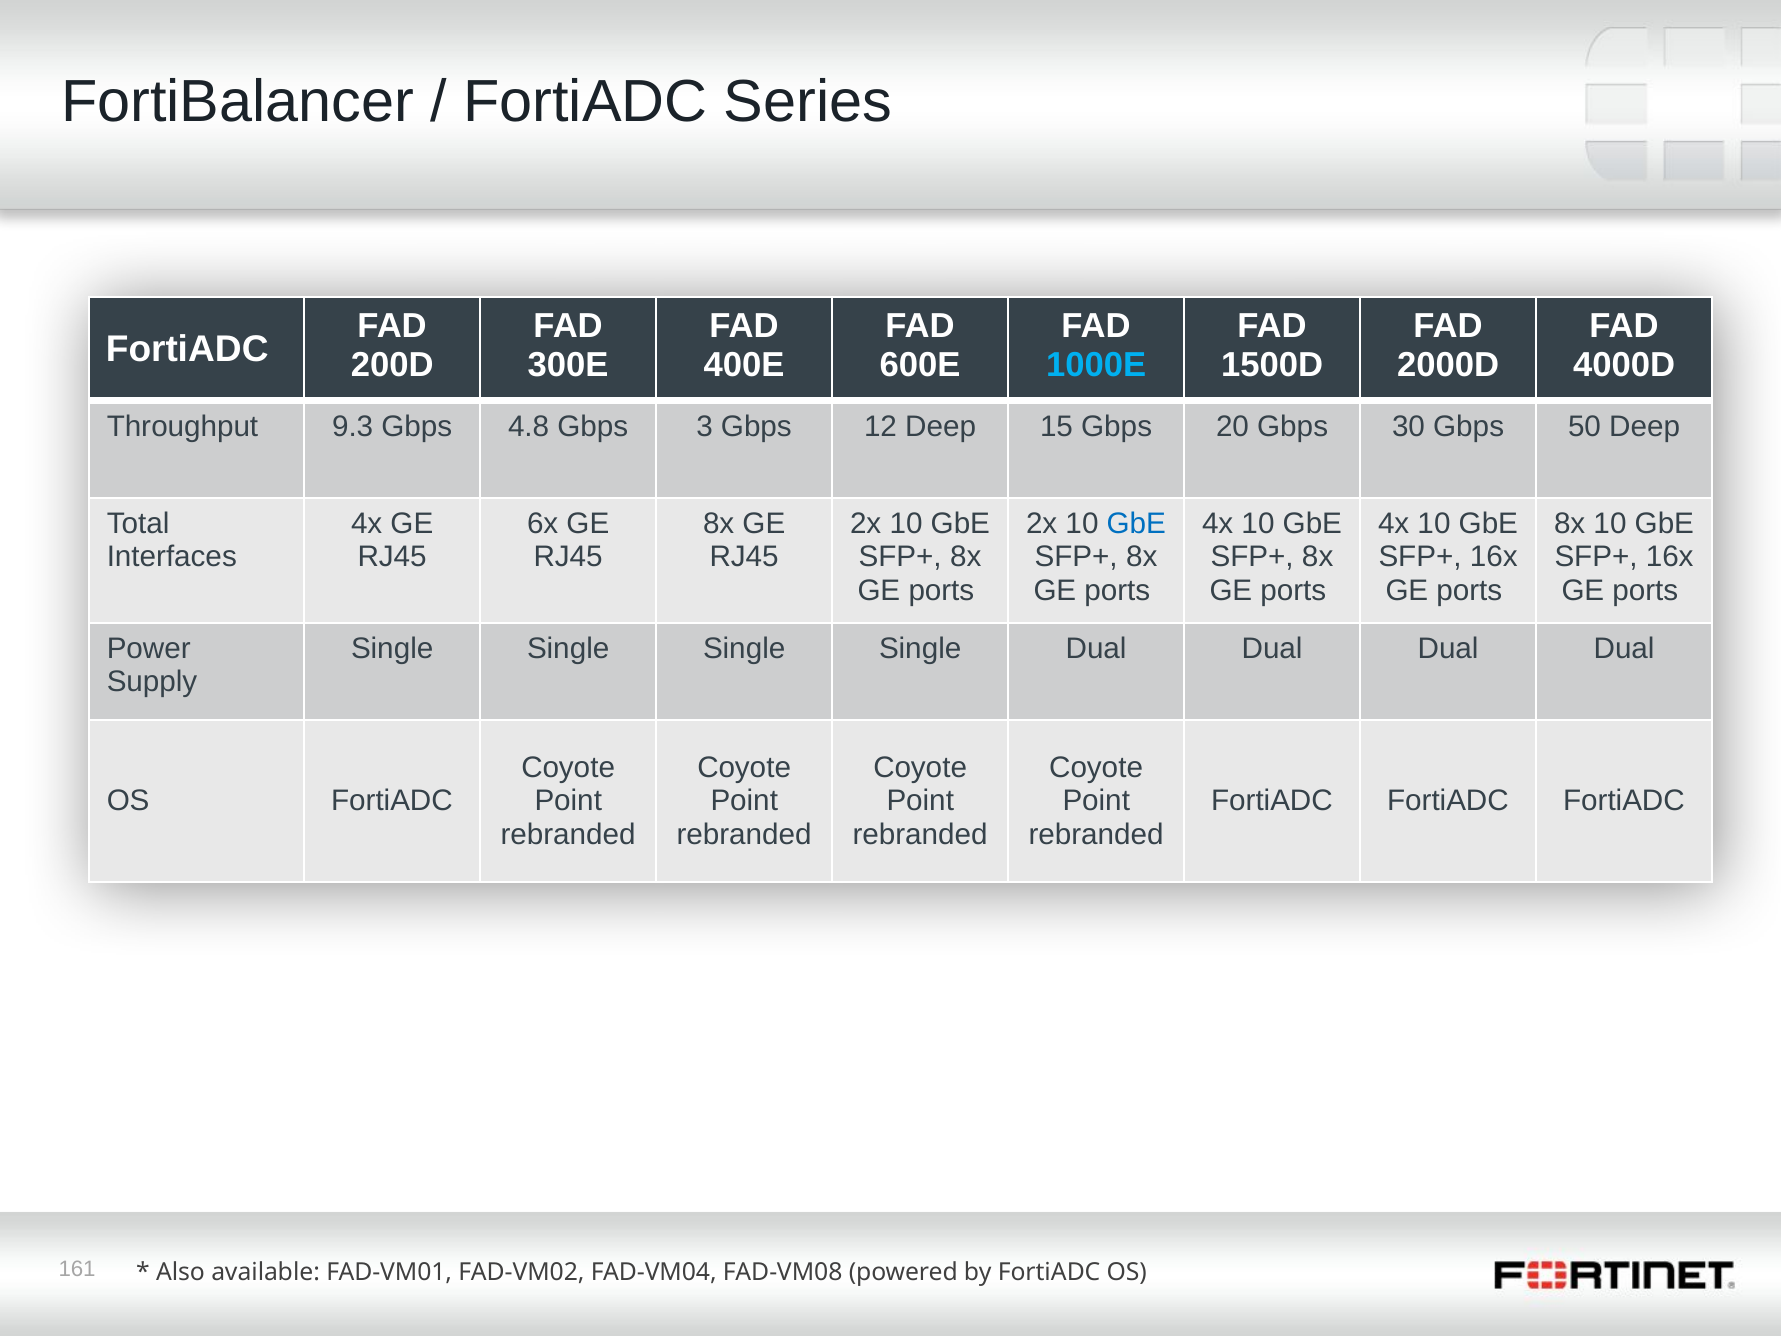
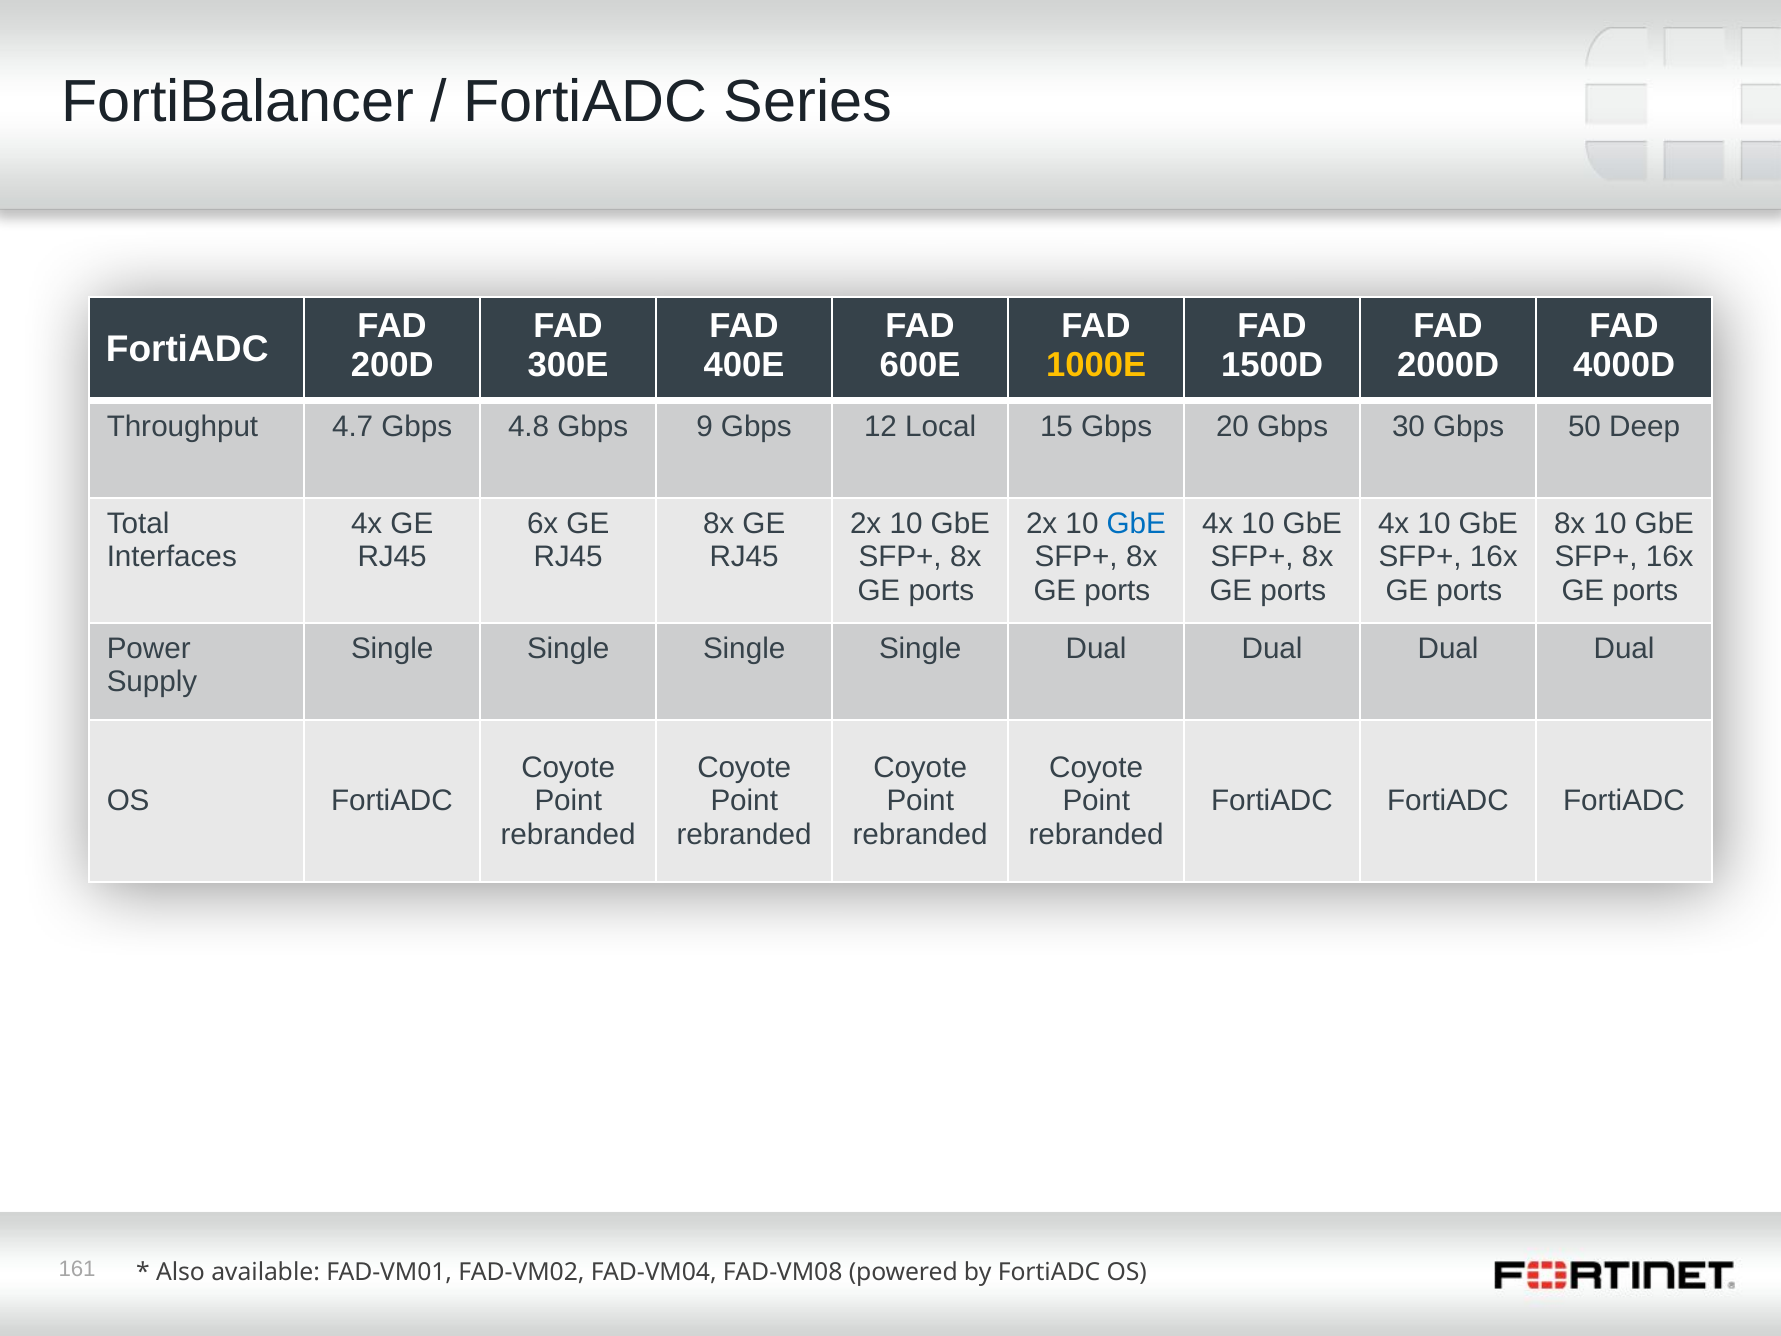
1000E colour: light blue -> yellow
9.3: 9.3 -> 4.7
3: 3 -> 9
12 Deep: Deep -> Local
